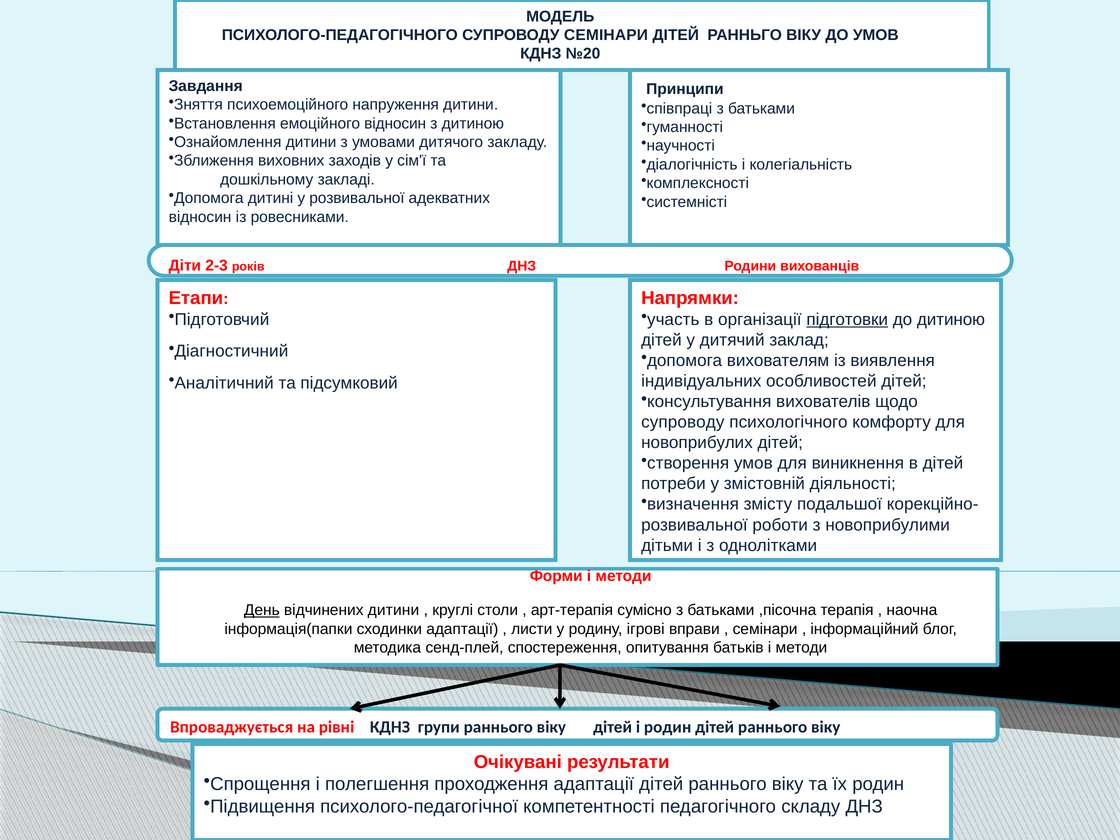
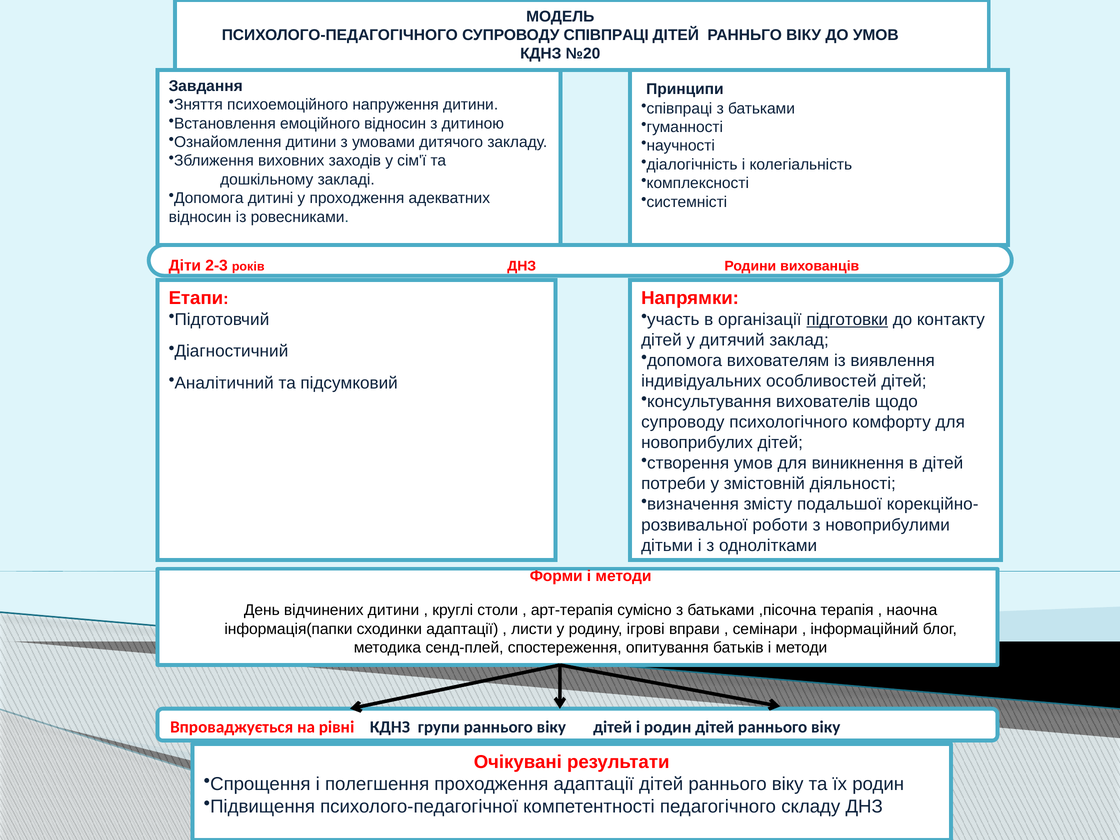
СУПРОВОДУ СЕМІНАРИ: СЕМІНАРИ -> СПІВПРАЦІ
у розвивальної: розвивальної -> проходження
до дитиною: дитиною -> контакту
День underline: present -> none
